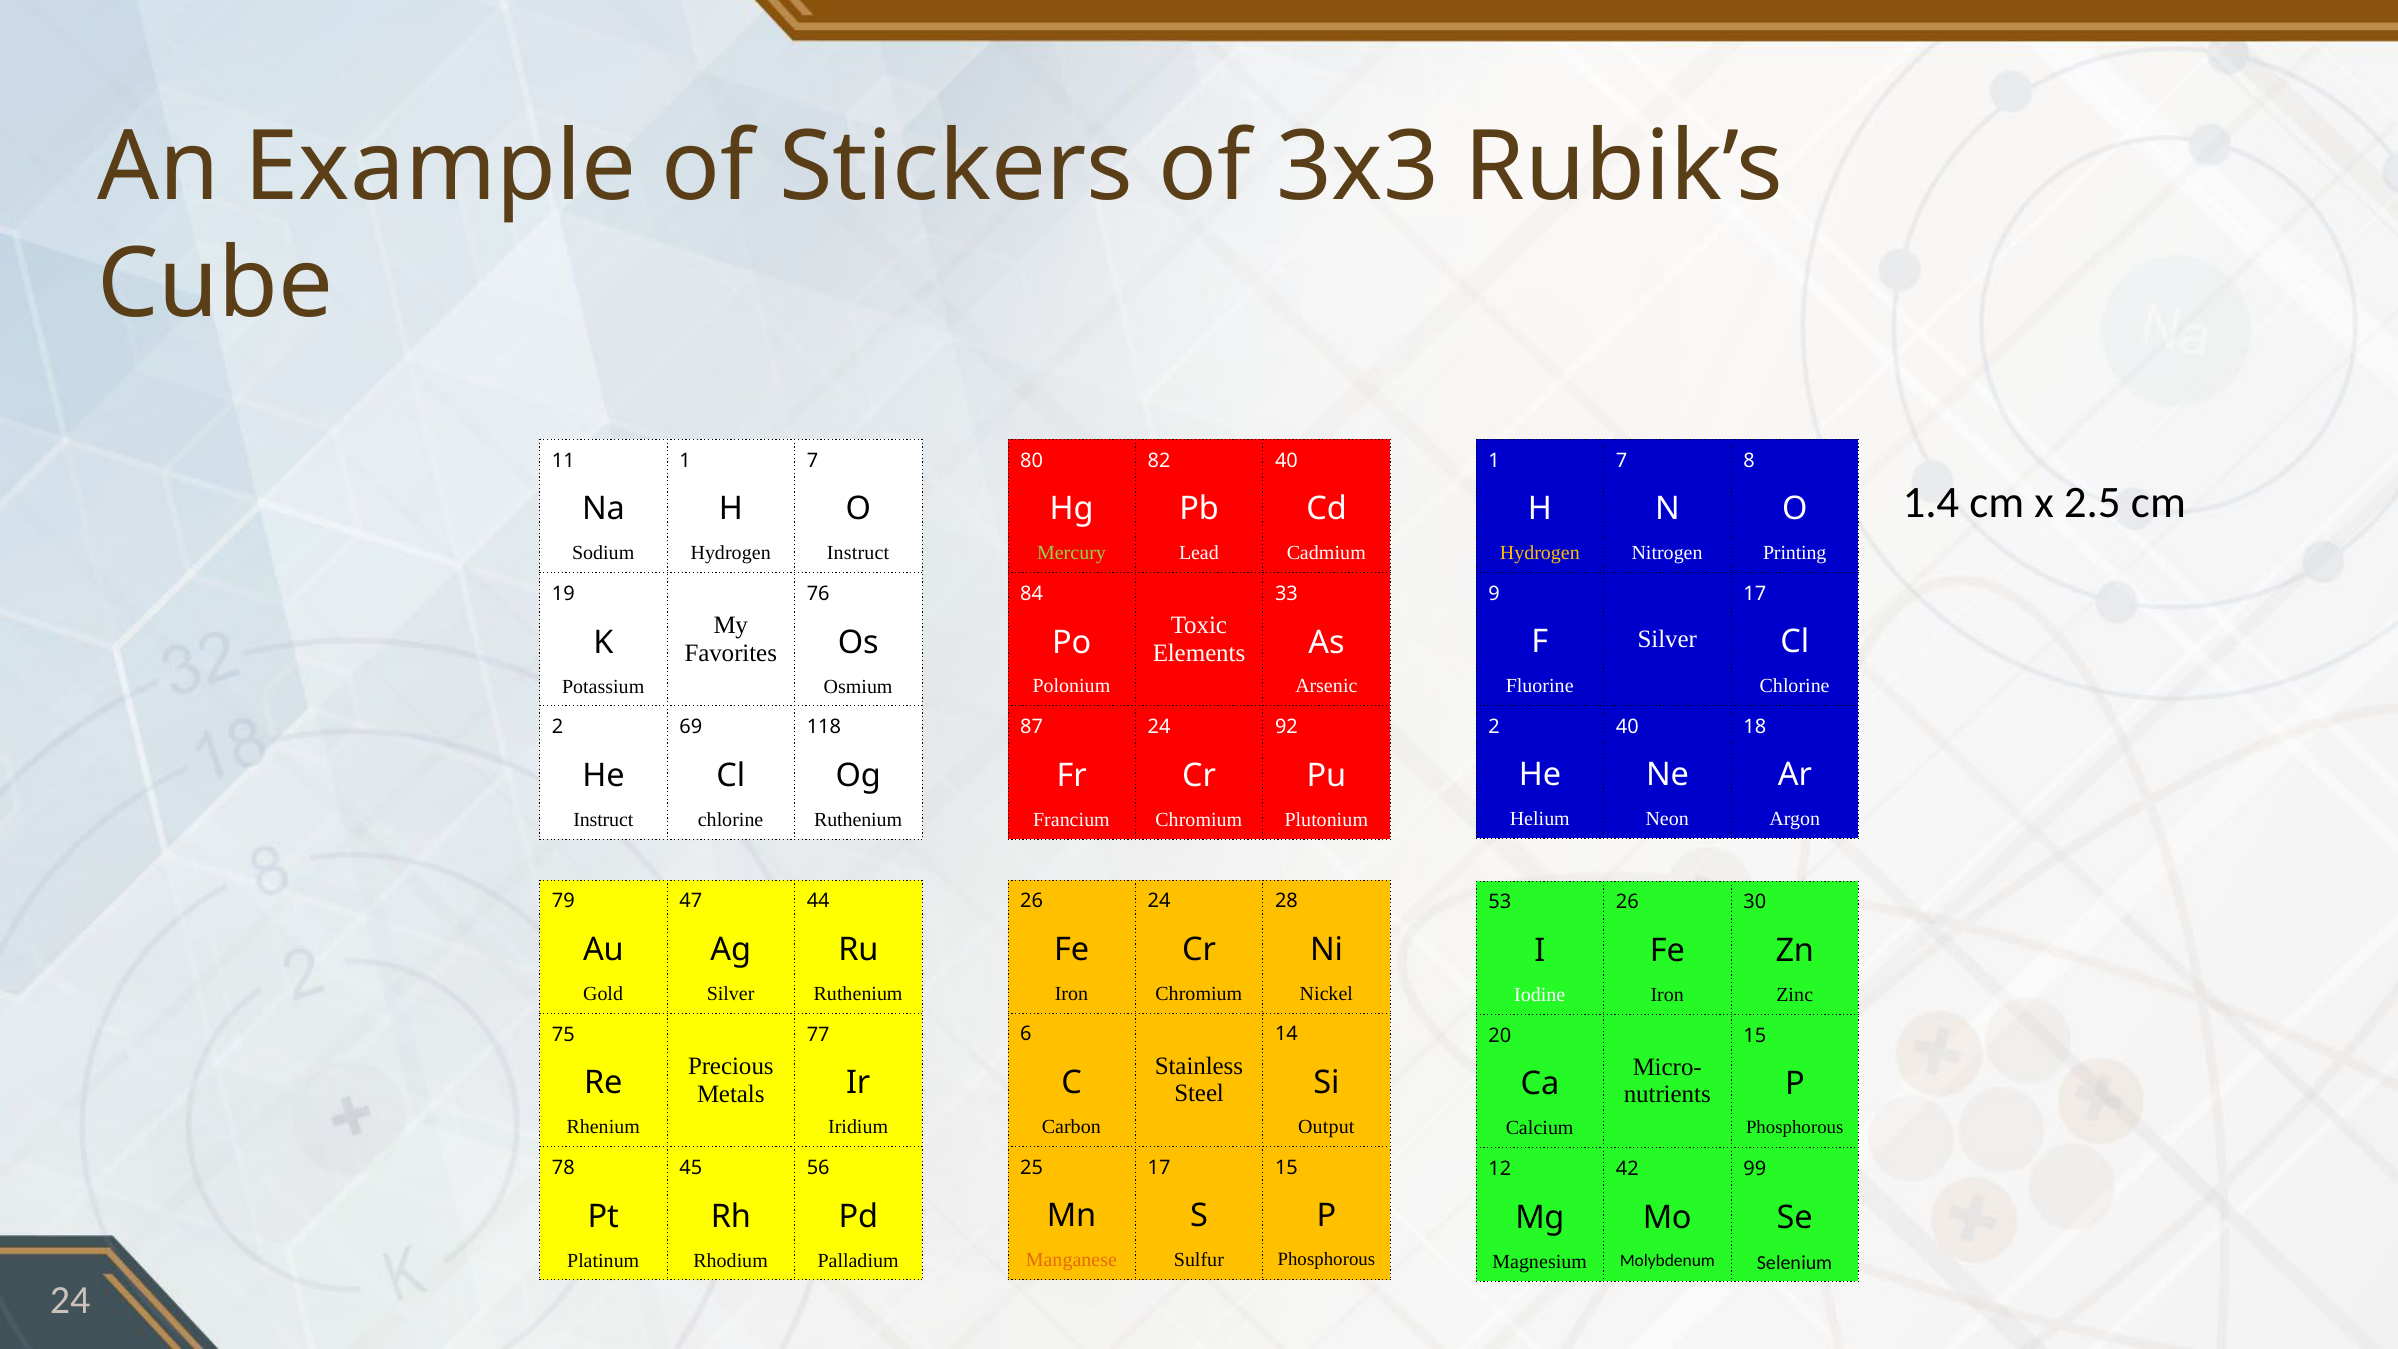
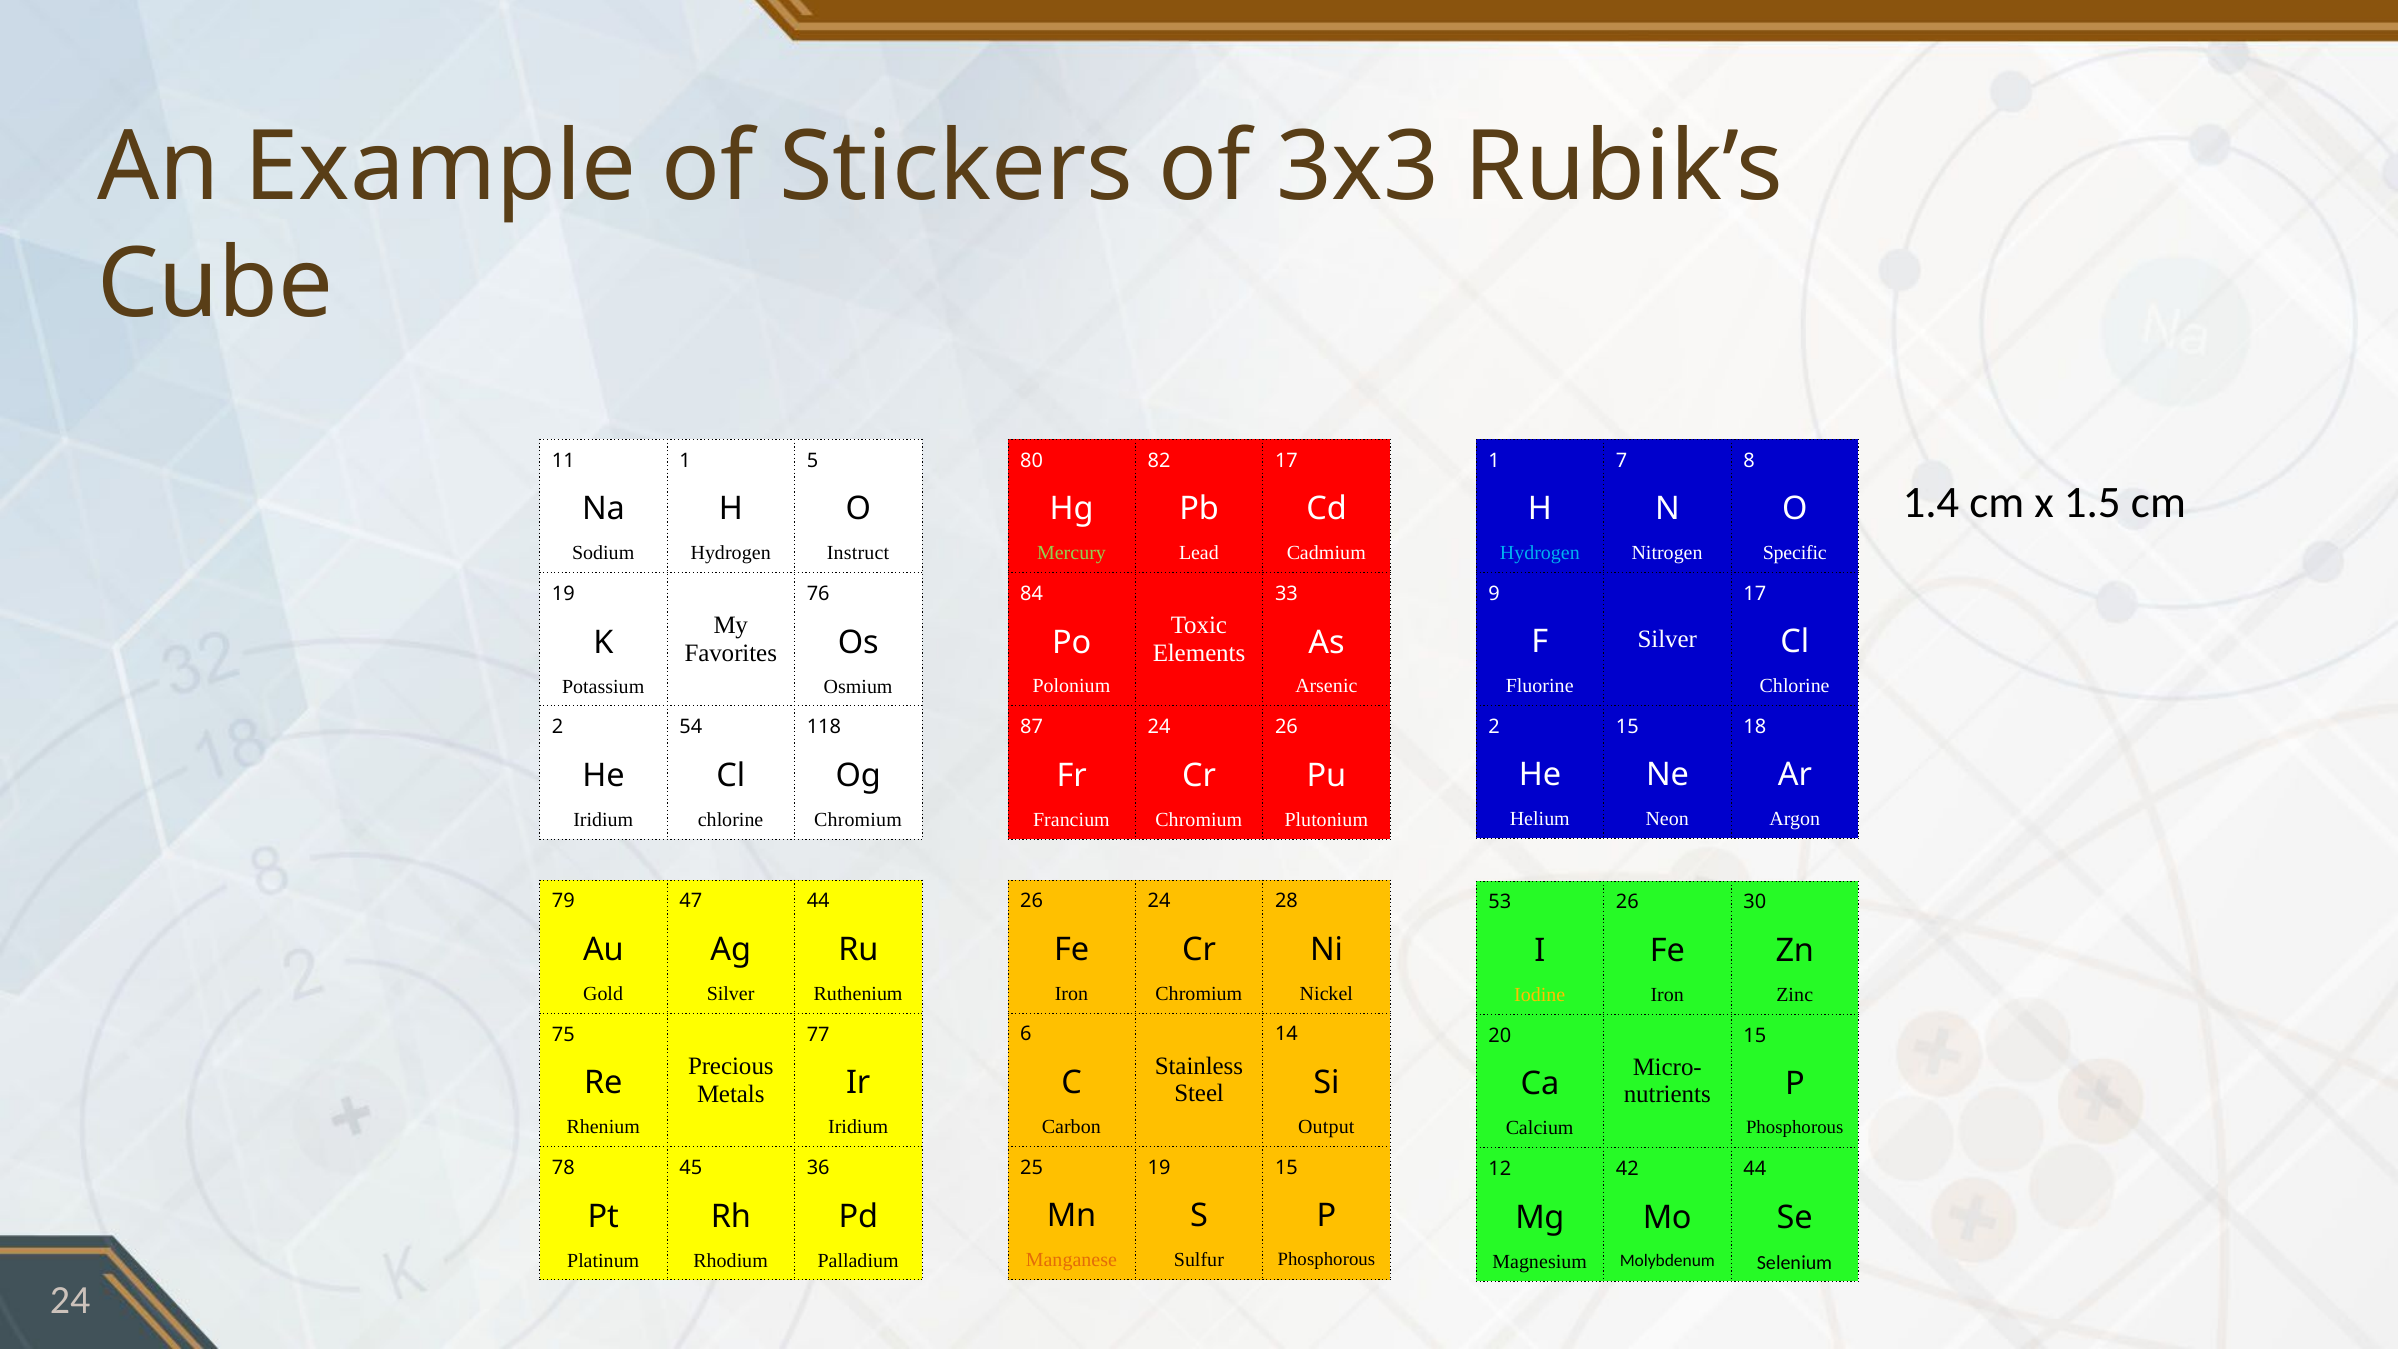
11 1 7: 7 -> 5
82 40: 40 -> 17
2.5: 2.5 -> 1.5
Hydrogen at (1540, 553) colour: yellow -> light blue
Printing: Printing -> Specific
2 40: 40 -> 15
24 92: 92 -> 26
69: 69 -> 54
Instruct at (603, 820): Instruct -> Iridium
chlorine Ruthenium: Ruthenium -> Chromium
Iodine colour: white -> yellow
56: 56 -> 36
25 17: 17 -> 19
42 99: 99 -> 44
